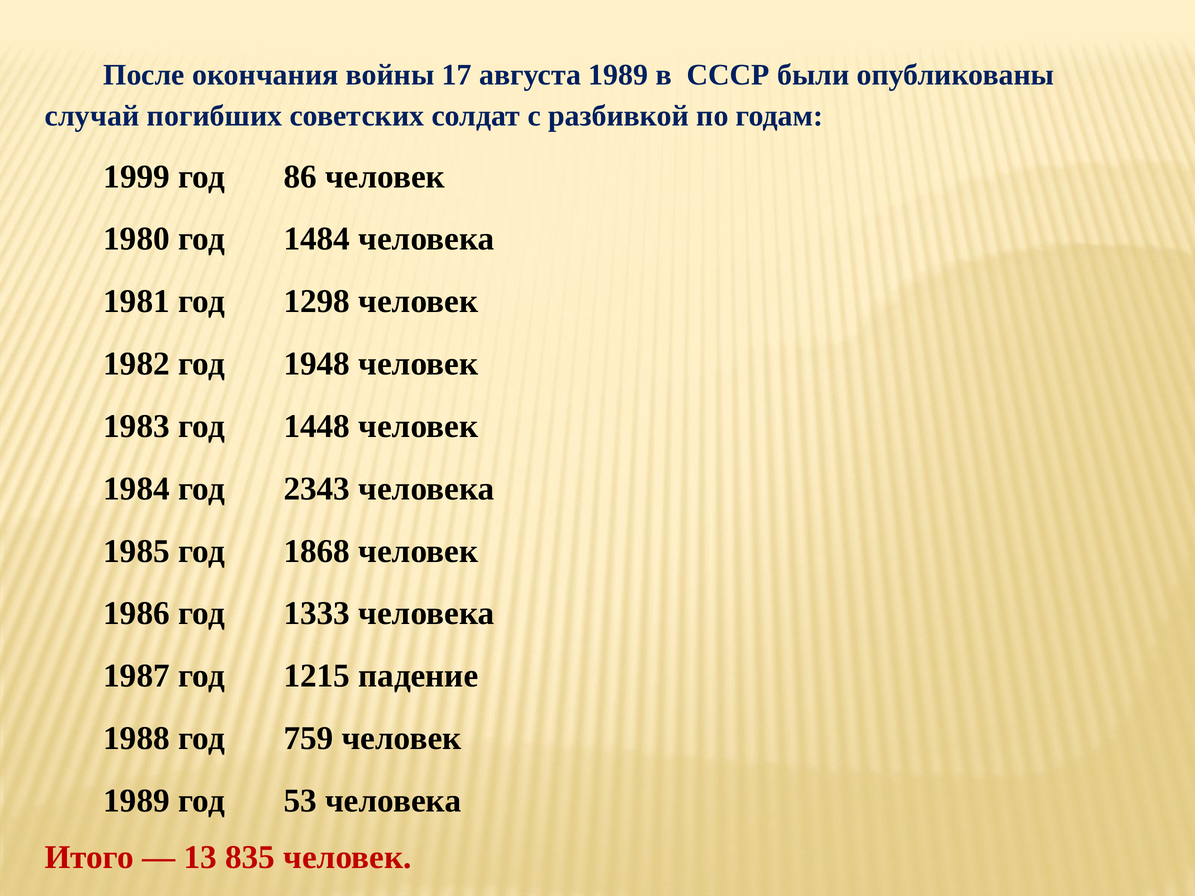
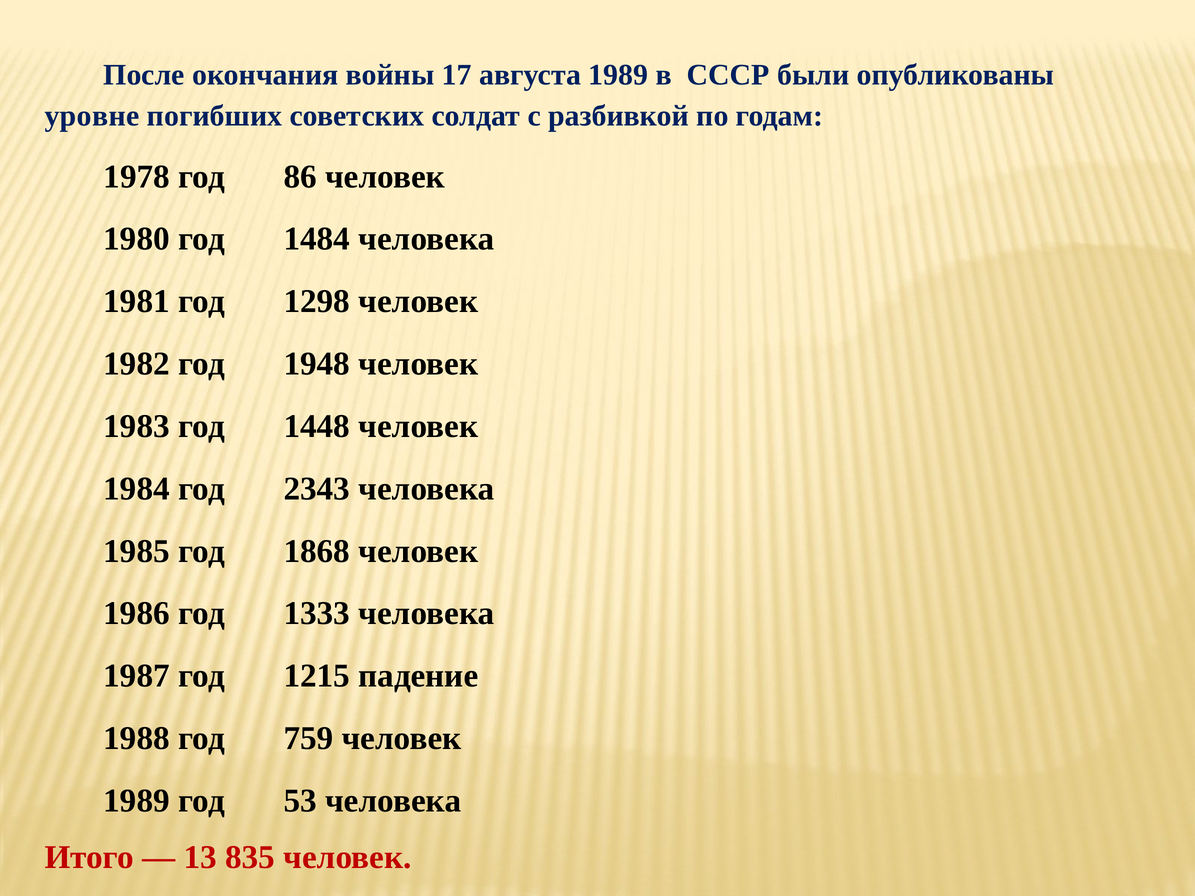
случай: случай -> уровне
1999: 1999 -> 1978
